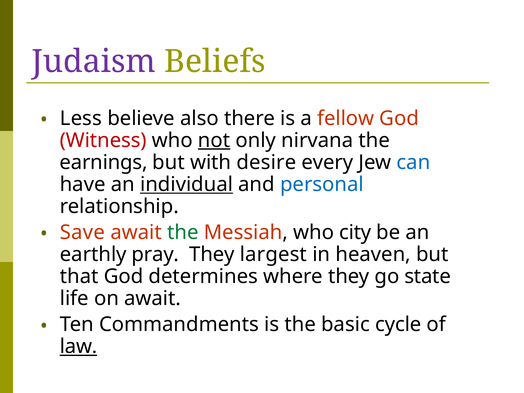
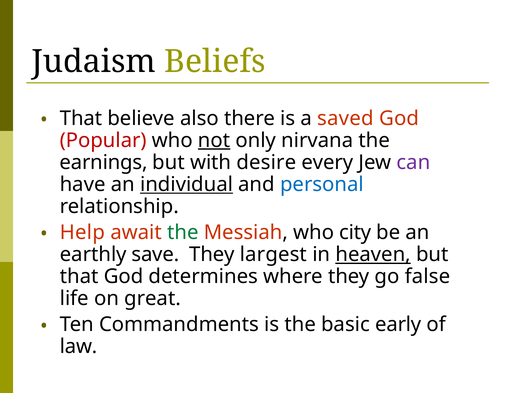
Judaism colour: purple -> black
Less at (81, 118): Less -> That
fellow: fellow -> saved
Witness: Witness -> Popular
can colour: blue -> purple
Save: Save -> Help
pray: pray -> save
heaven underline: none -> present
state: state -> false
on await: await -> great
cycle: cycle -> early
law underline: present -> none
